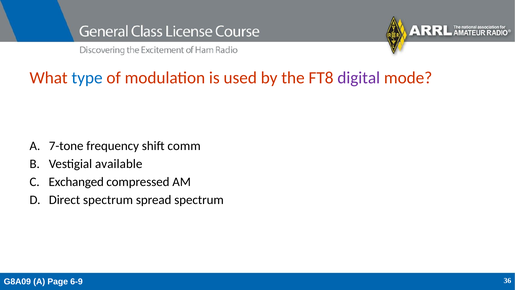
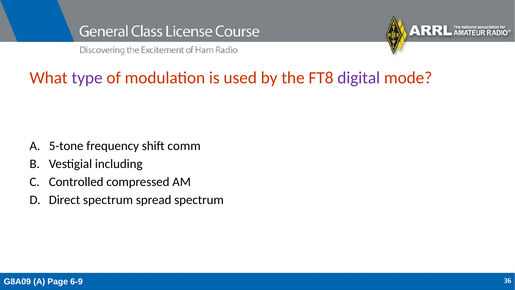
type colour: blue -> purple
7-tone: 7-tone -> 5-tone
available: available -> including
Exchanged: Exchanged -> Controlled
